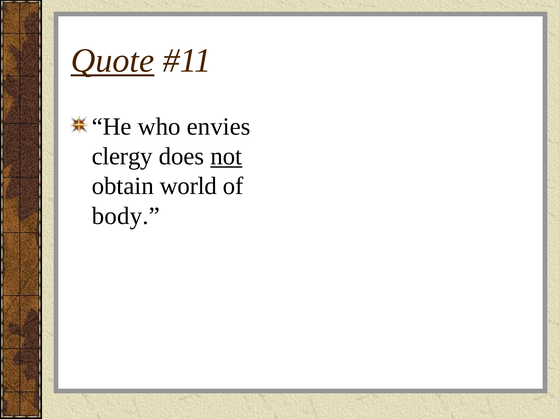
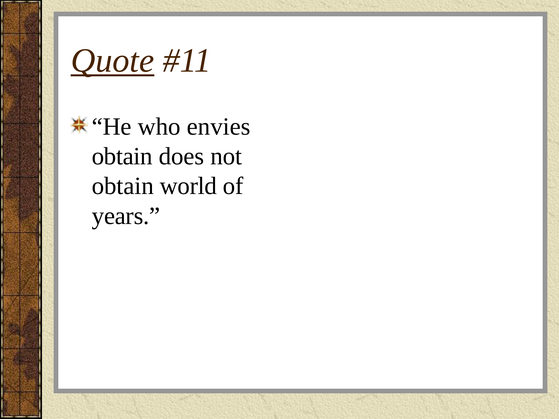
clergy at (122, 156): clergy -> obtain
not underline: present -> none
body: body -> years
